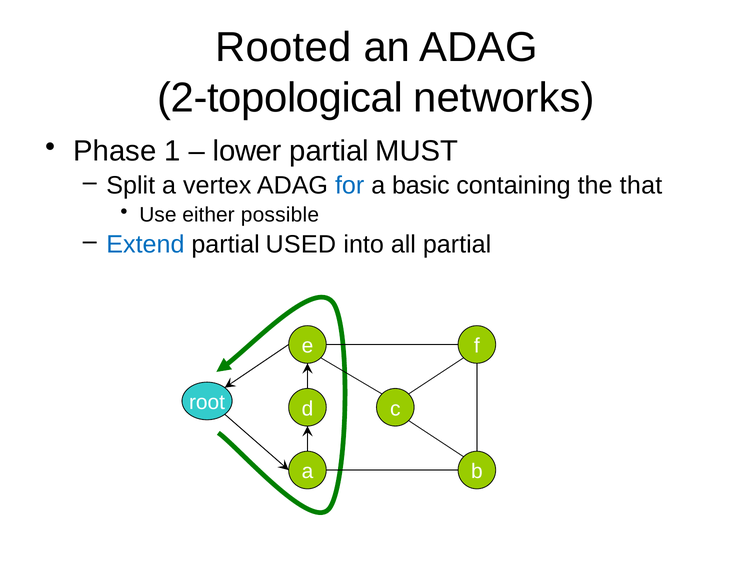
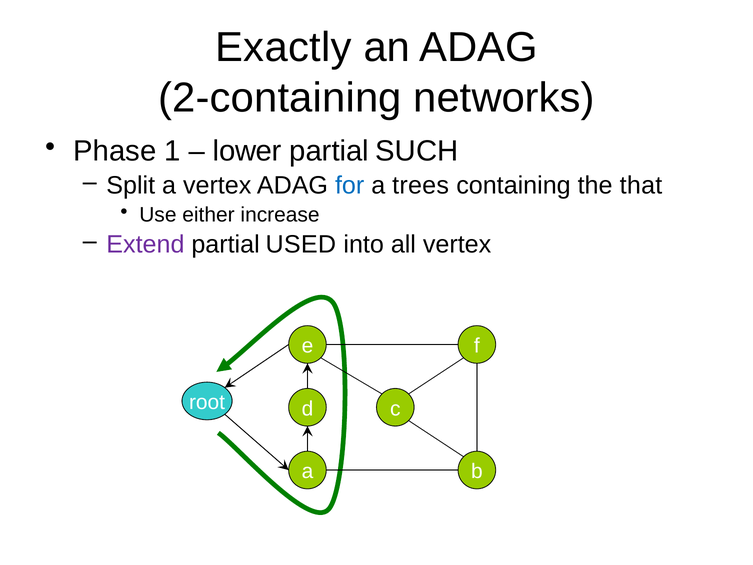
Rooted: Rooted -> Exactly
2-topological: 2-topological -> 2-containing
MUST: MUST -> SUCH
basic: basic -> trees
possible: possible -> increase
Extend colour: blue -> purple
all partial: partial -> vertex
